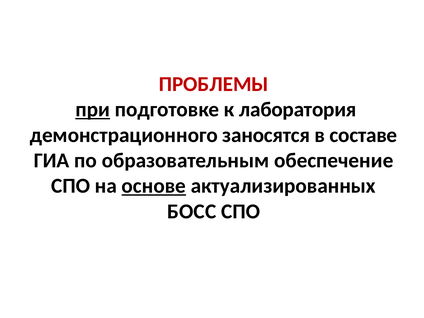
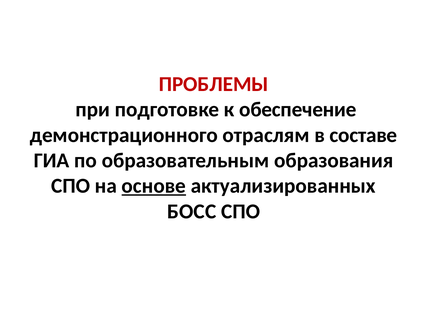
при underline: present -> none
лаборатория: лаборатория -> обеспечение
заносятся: заносятся -> отраслям
обеспечение: обеспечение -> образования
